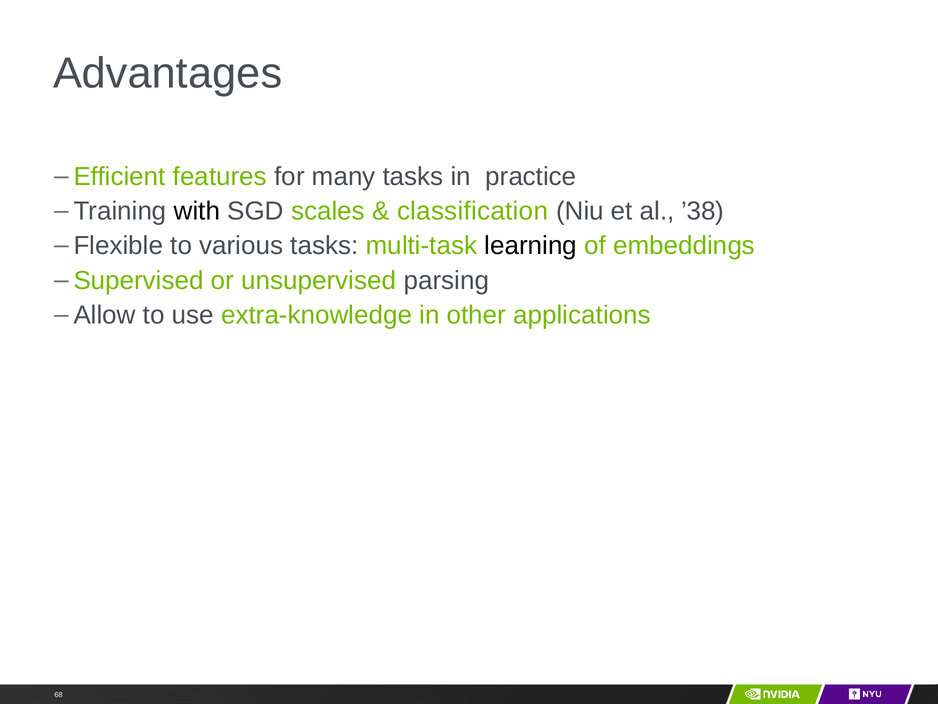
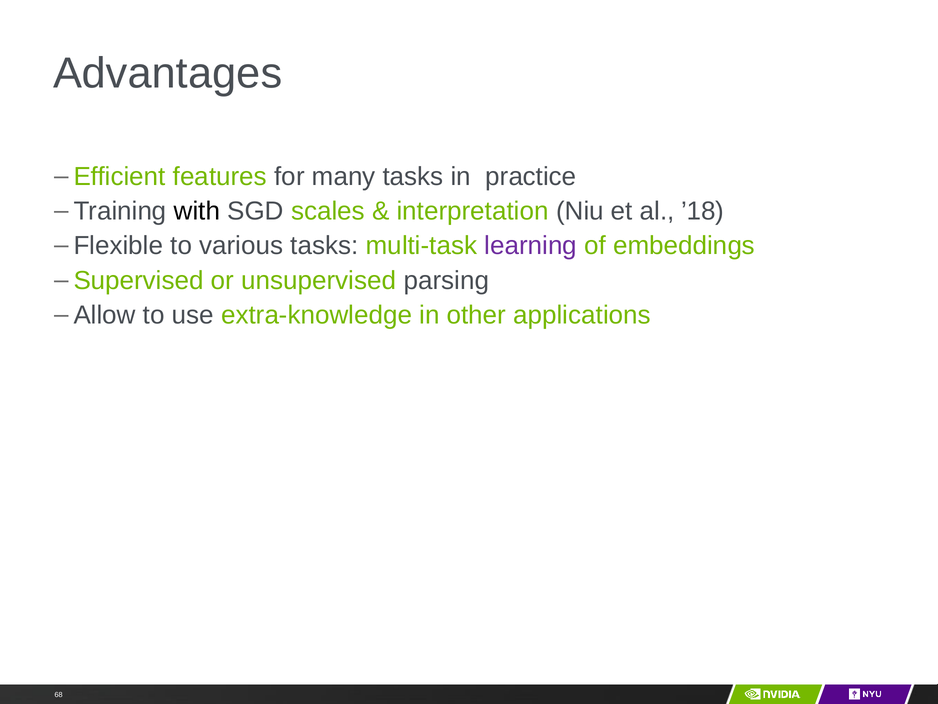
classification: classification -> interpretation
’38: ’38 -> ’18
learning colour: black -> purple
